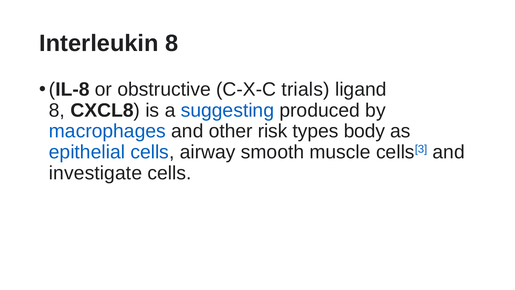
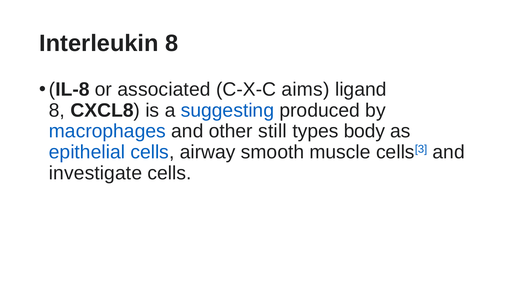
obstructive: obstructive -> associated
trials: trials -> aims
risk: risk -> still
